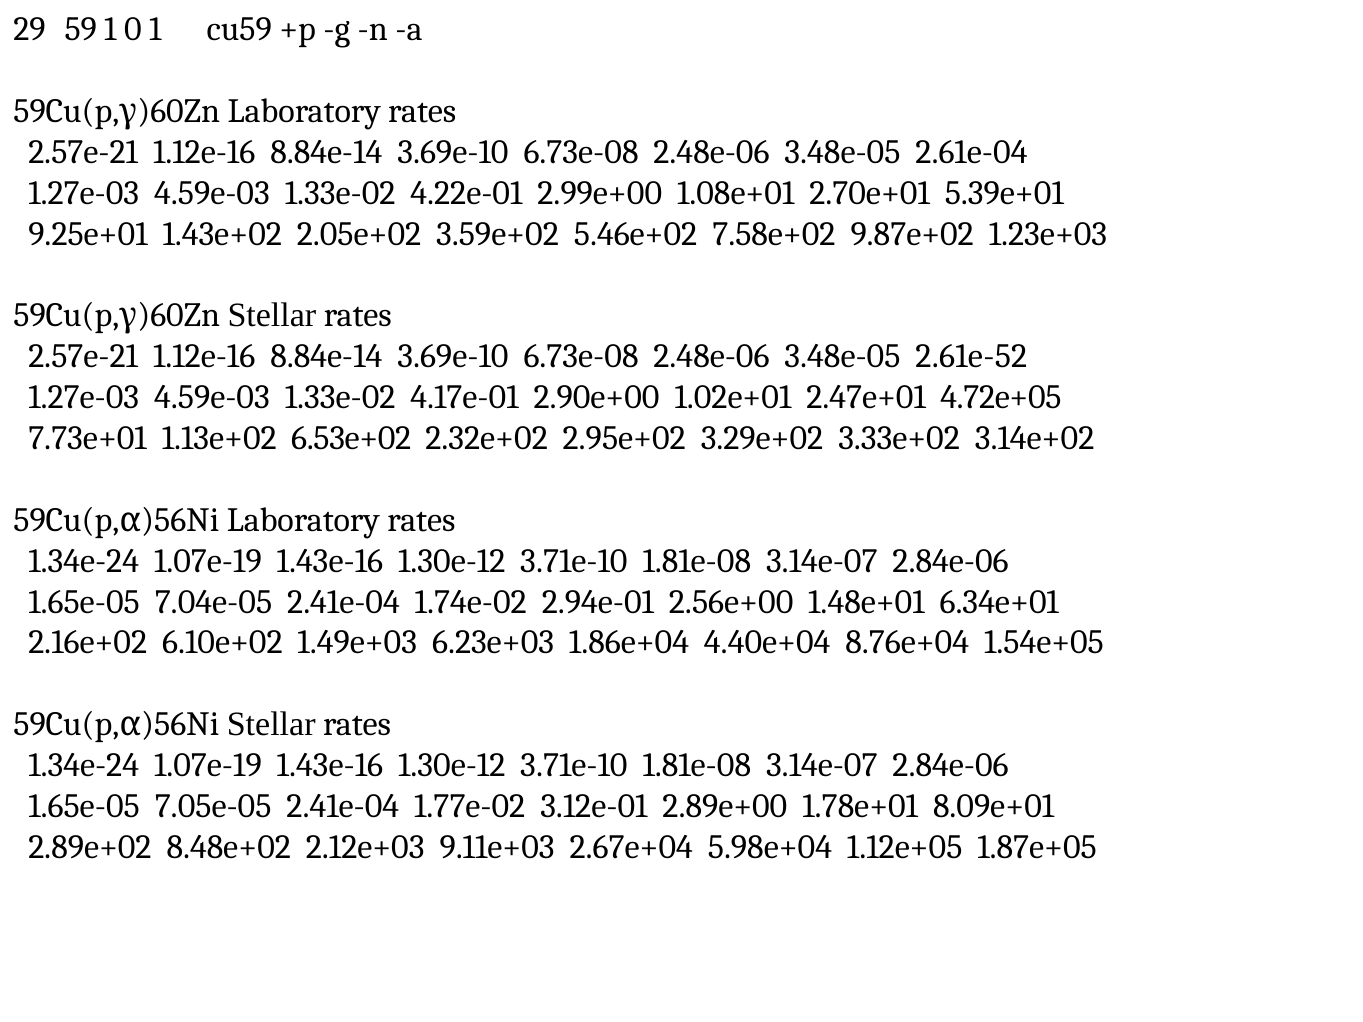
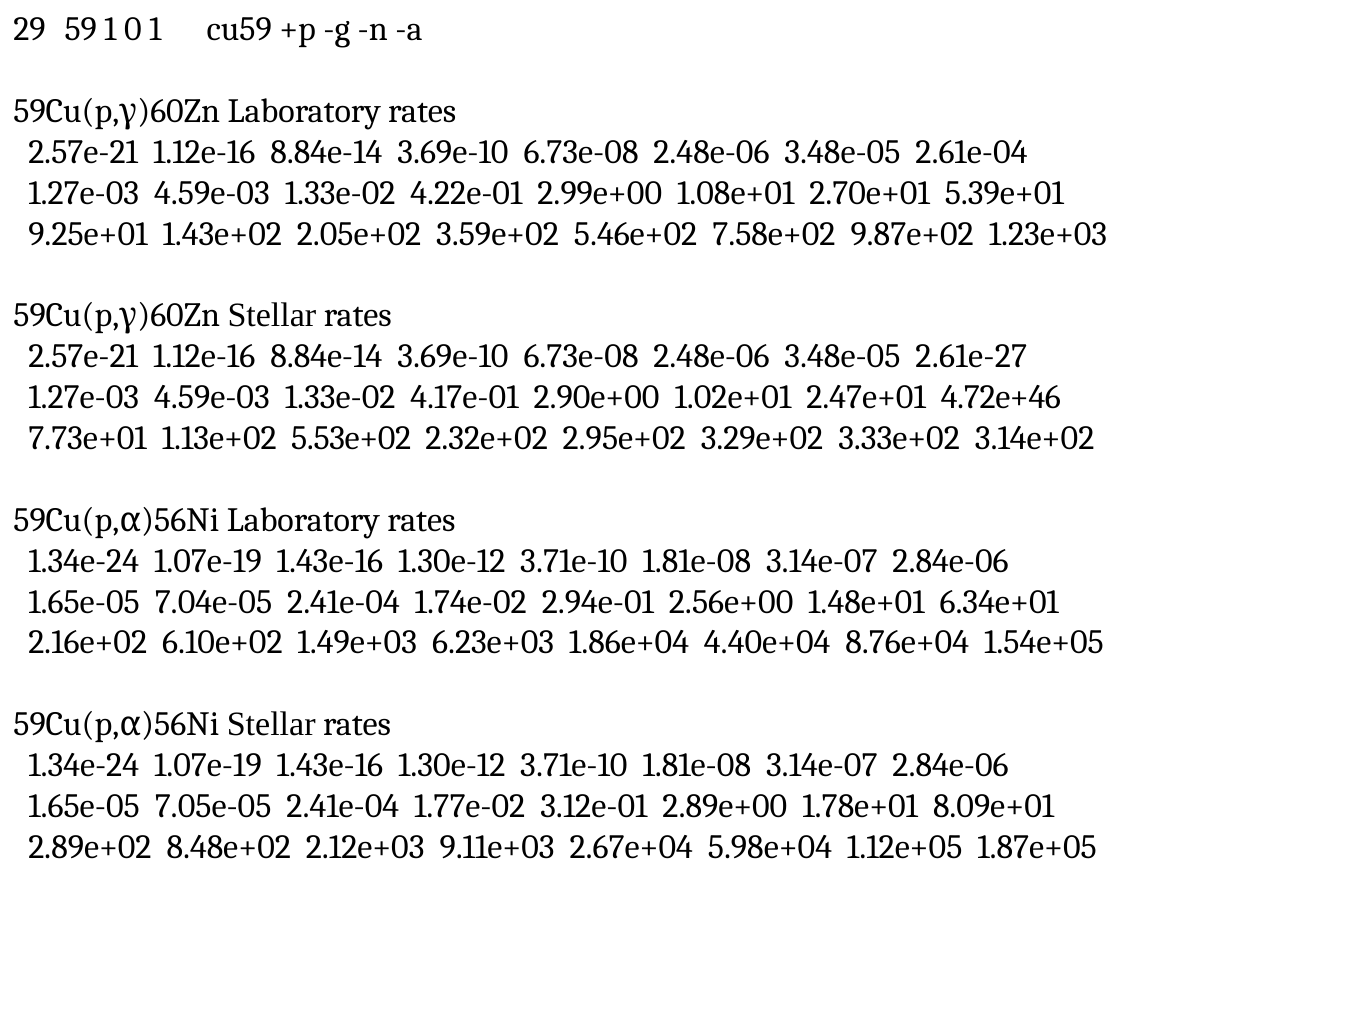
2.61e-52: 2.61e-52 -> 2.61e-27
4.72e+05: 4.72e+05 -> 4.72e+46
6.53e+02: 6.53e+02 -> 5.53e+02
